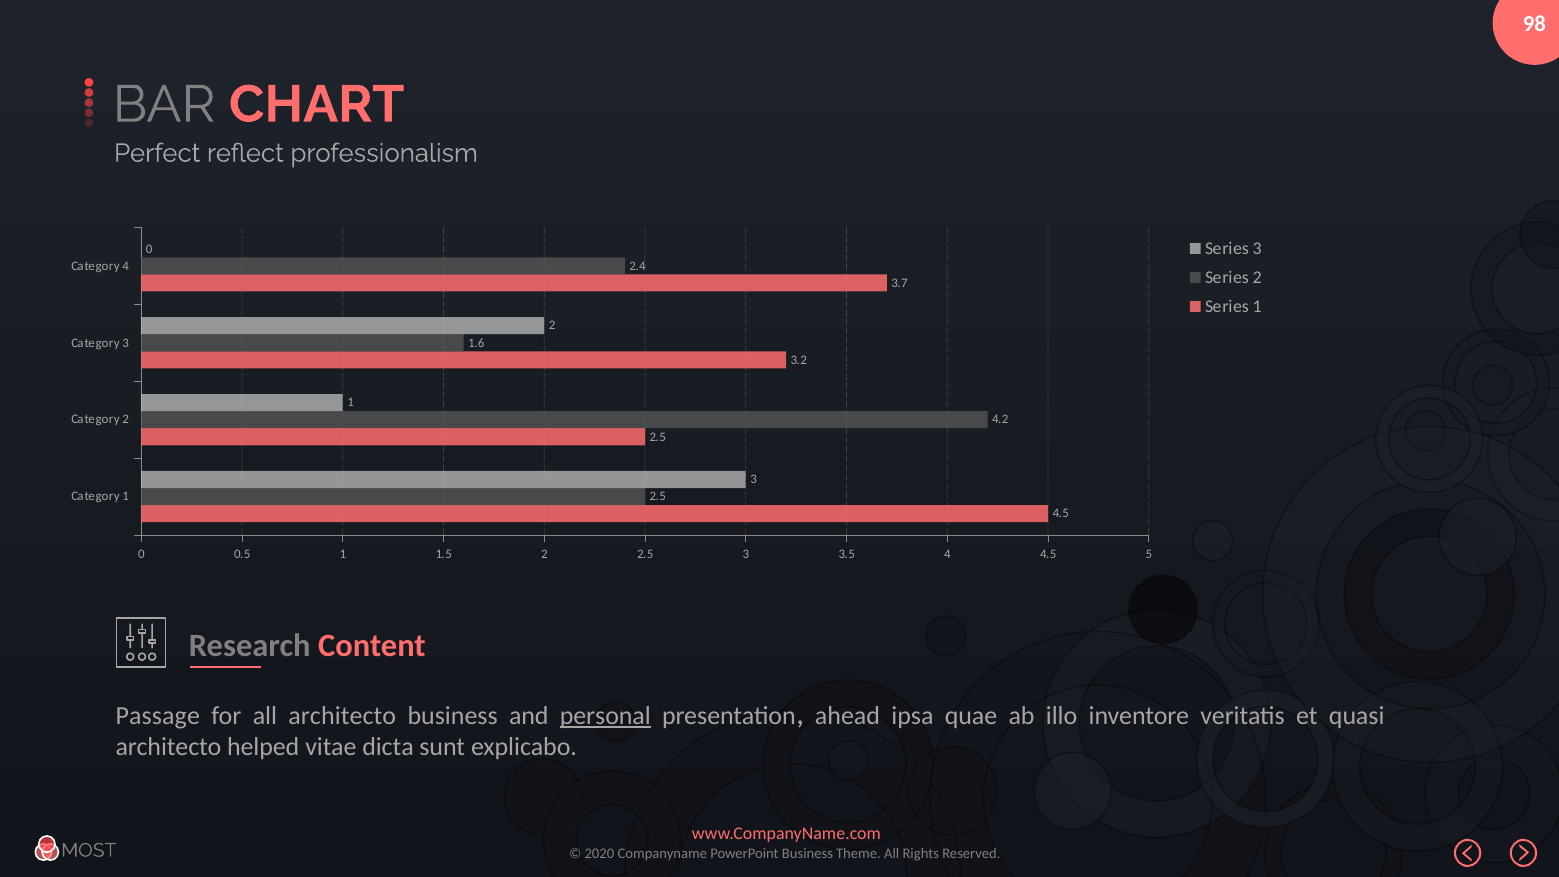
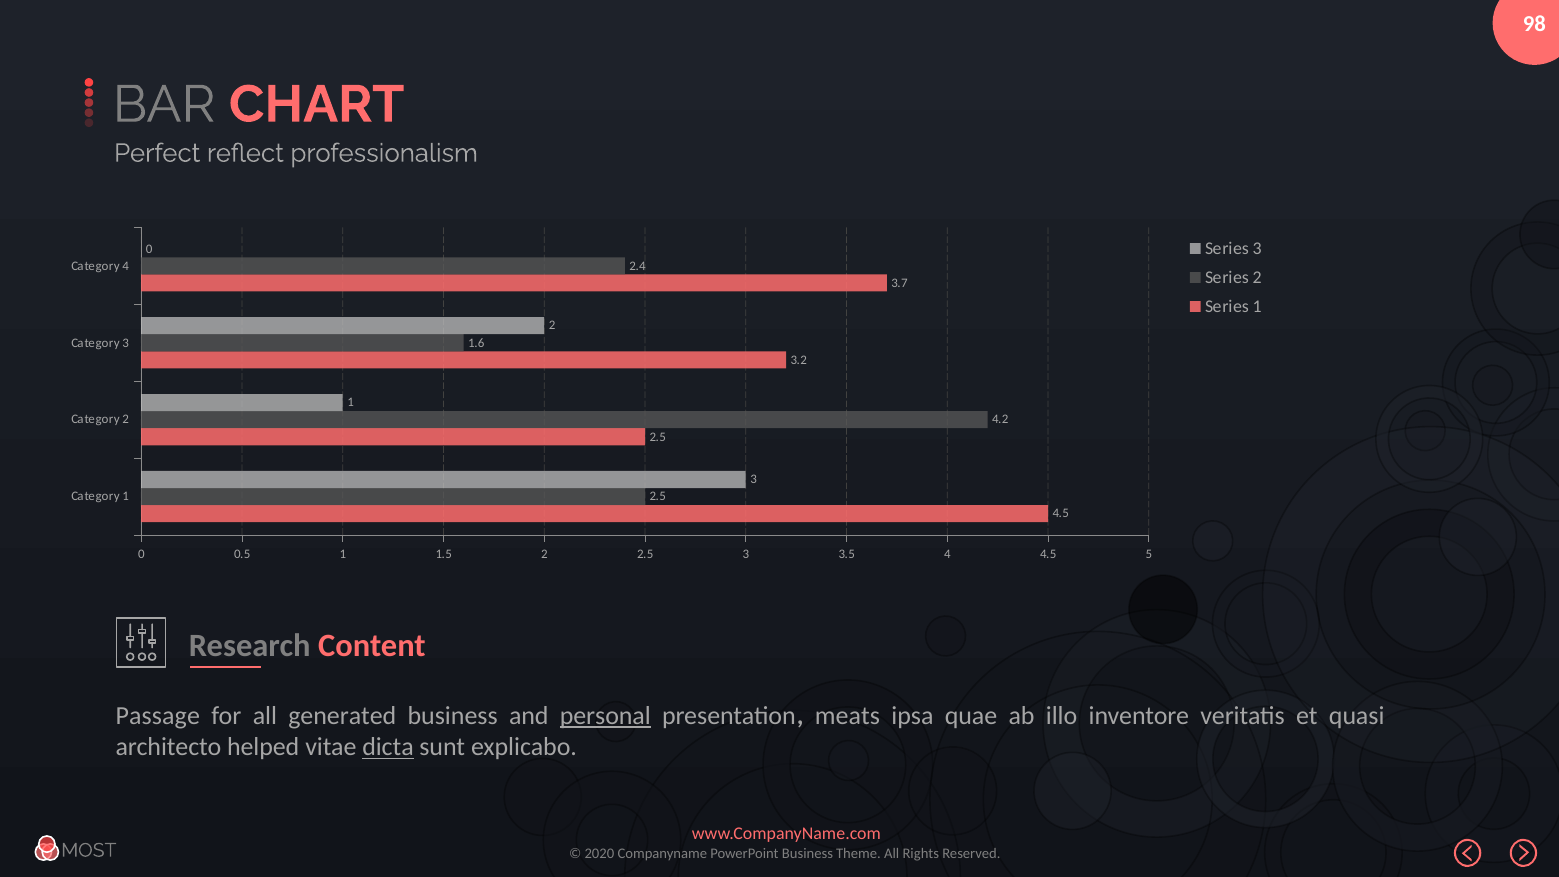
all architecto: architecto -> generated
ahead: ahead -> meats
dicta underline: none -> present
